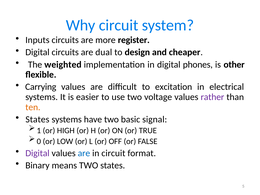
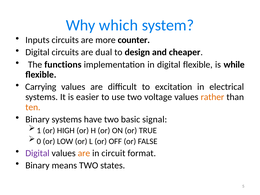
Why circuit: circuit -> which
register: register -> counter
weighted: weighted -> functions
digital phones: phones -> flexible
other: other -> while
rather colour: purple -> orange
States at (37, 119): States -> Binary
are at (84, 153) colour: blue -> orange
